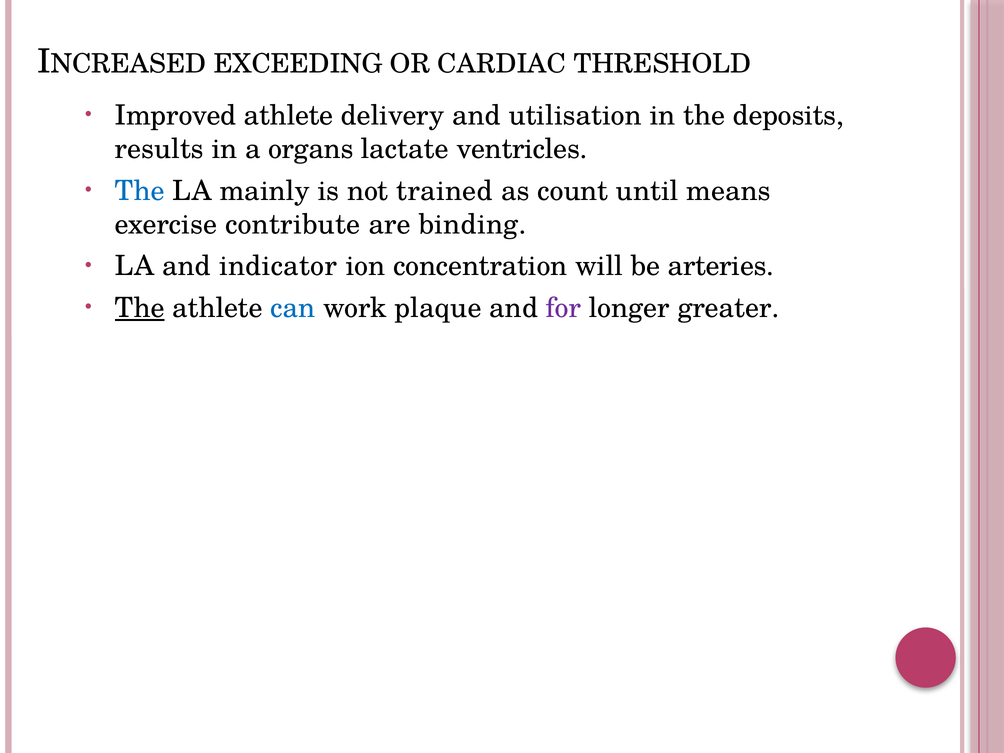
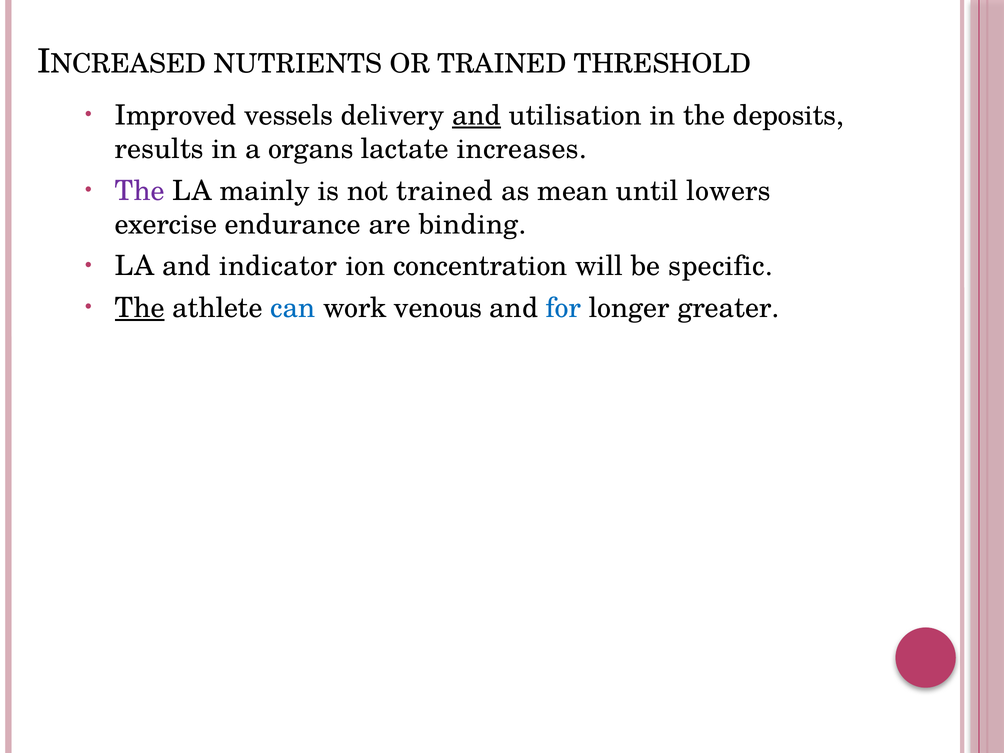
EXCEEDING: EXCEEDING -> NUTRIENTS
OR CARDIAC: CARDIAC -> TRAINED
Improved athlete: athlete -> vessels
and at (477, 116) underline: none -> present
ventricles: ventricles -> increases
The at (140, 191) colour: blue -> purple
count: count -> mean
means: means -> lowers
contribute: contribute -> endurance
arteries: arteries -> specific
plaque: plaque -> venous
for colour: purple -> blue
